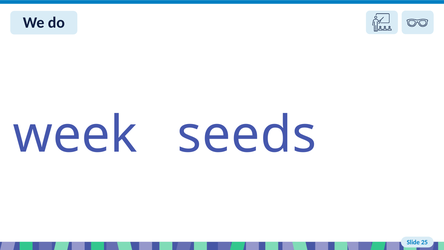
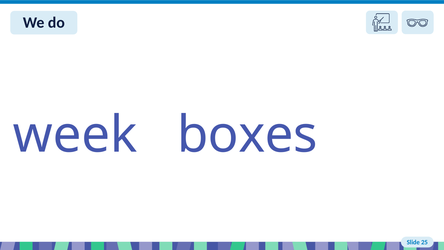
seeds: seeds -> boxes
